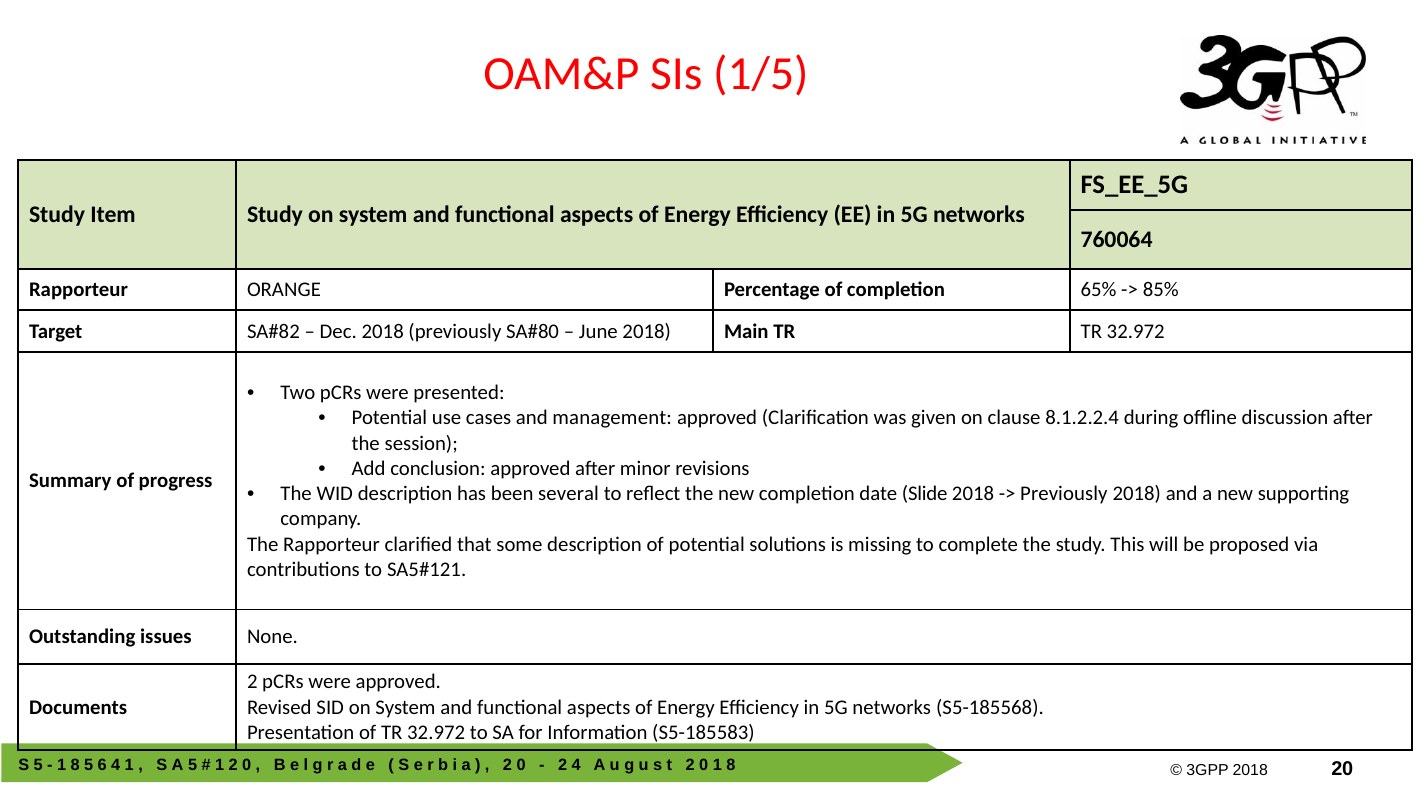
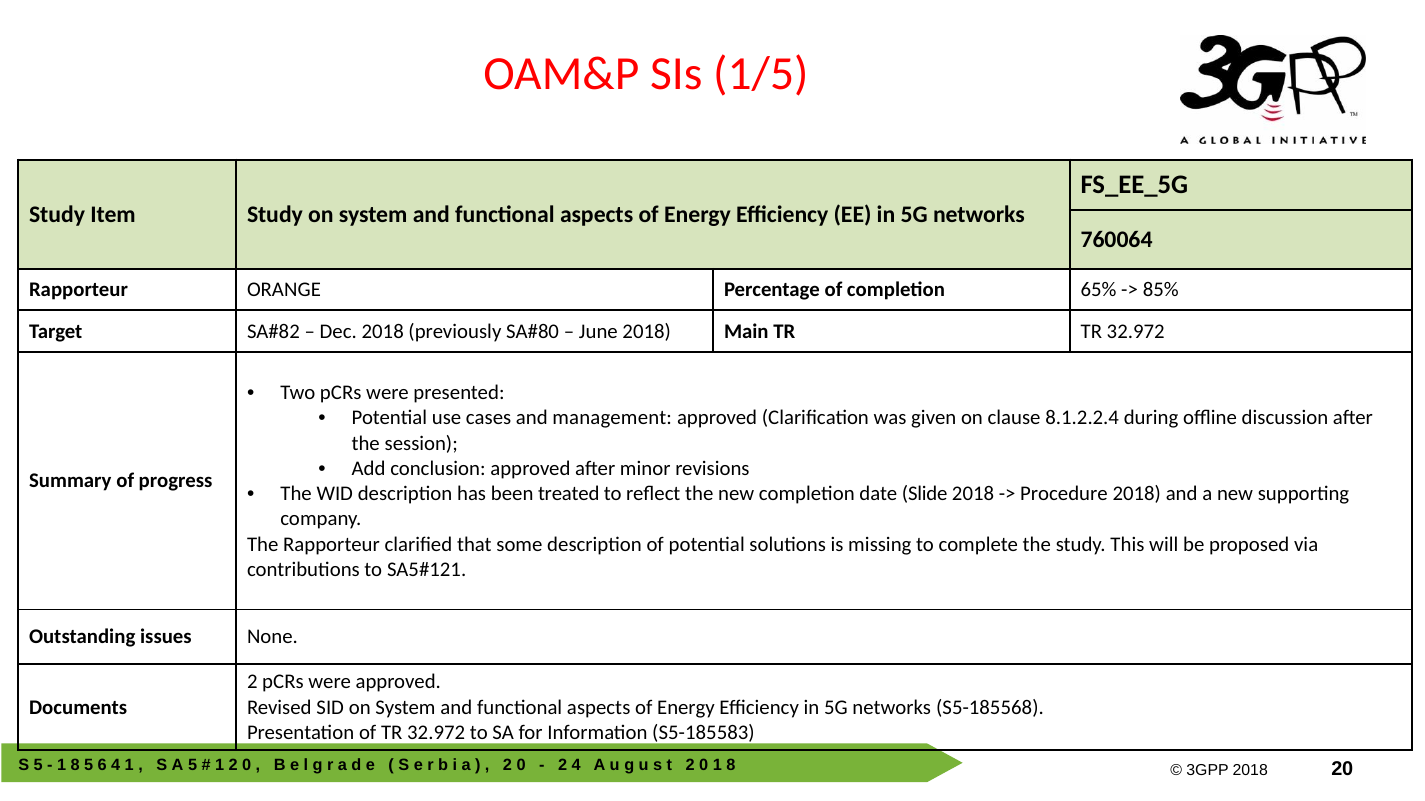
several: several -> treated
Previously at (1064, 494): Previously -> Procedure
